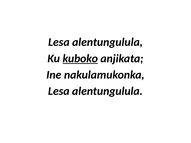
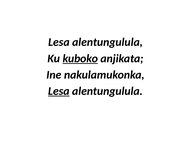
Lesa at (59, 91) underline: none -> present
